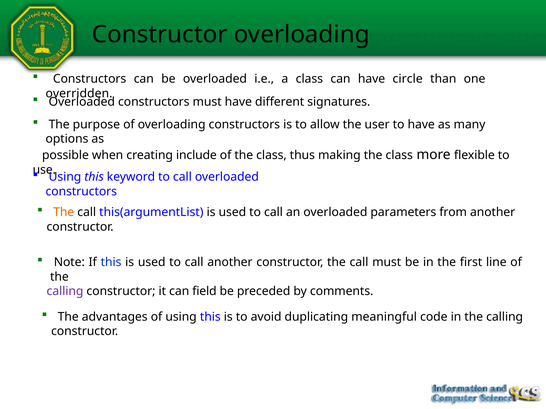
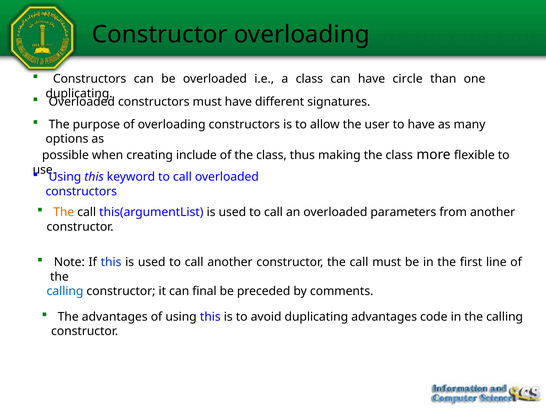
overridden at (79, 94): overridden -> duplicating
calling at (65, 292) colour: purple -> blue
field: field -> final
duplicating meaningful: meaningful -> advantages
